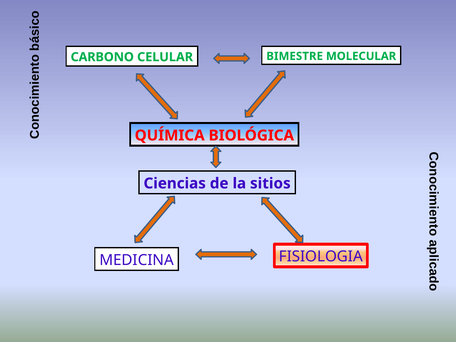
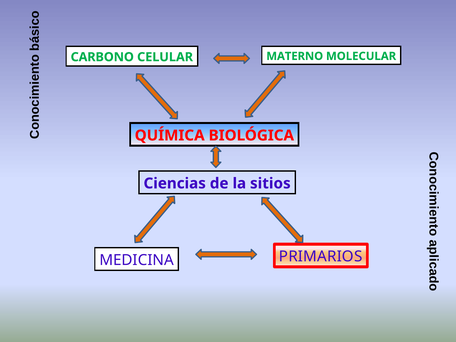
BIMESTRE: BIMESTRE -> MATERNO
FISIOLOGIA: FISIOLOGIA -> PRIMARIOS
